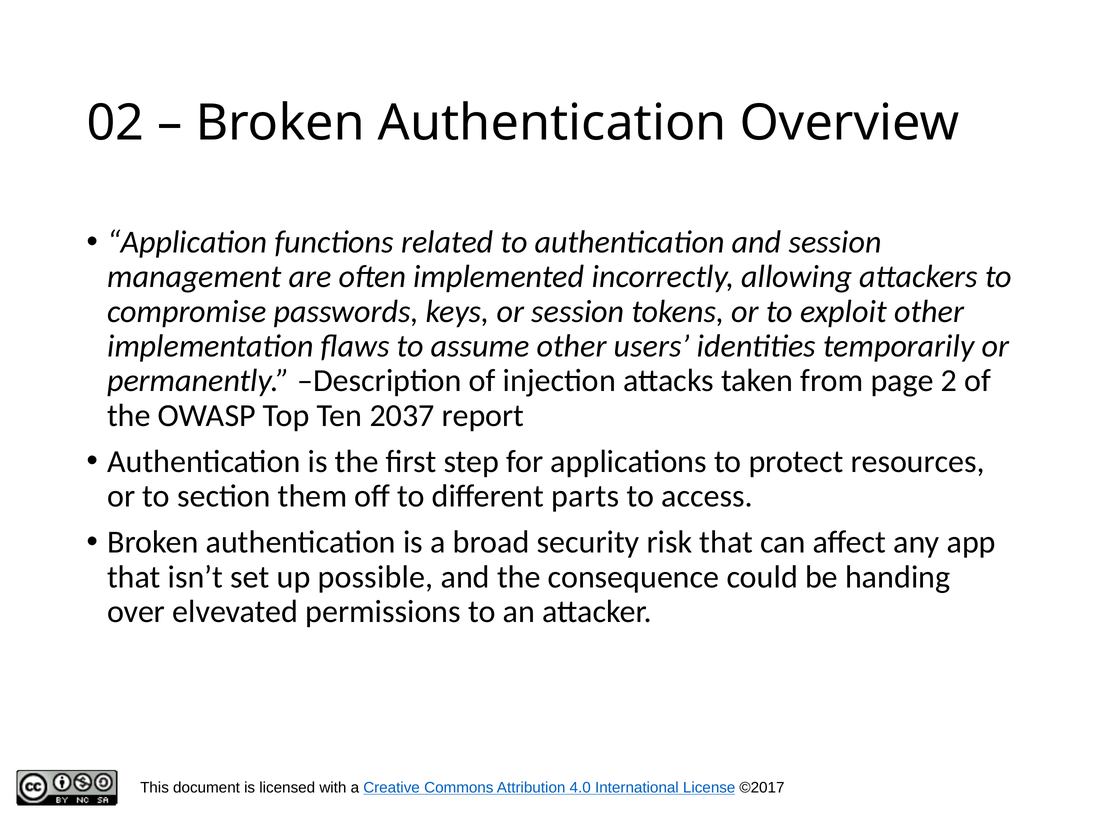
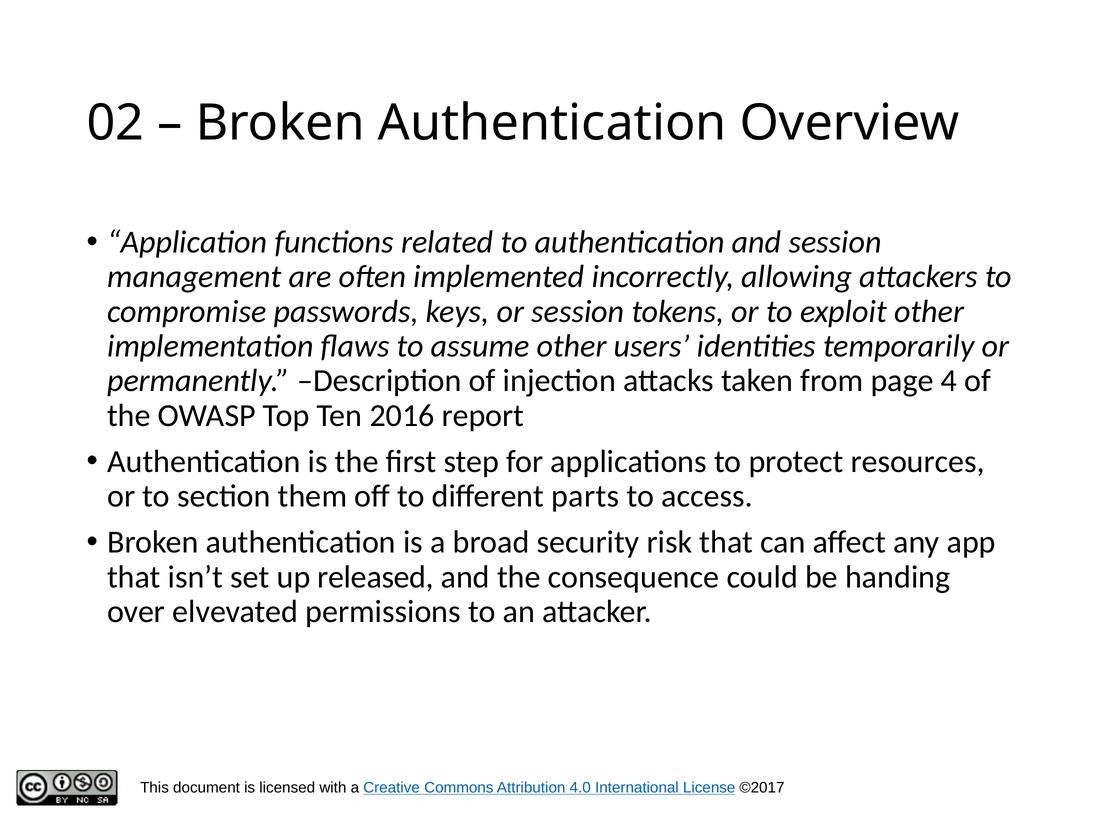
2: 2 -> 4
2037: 2037 -> 2016
possible: possible -> released
